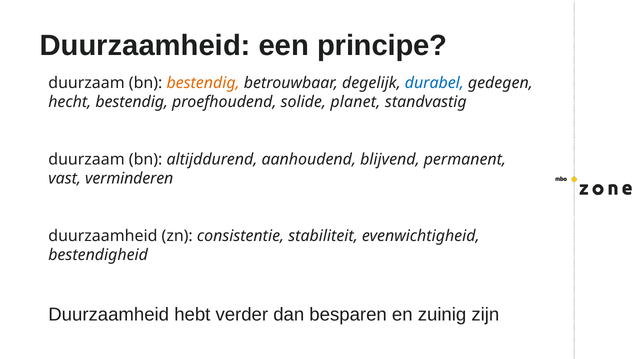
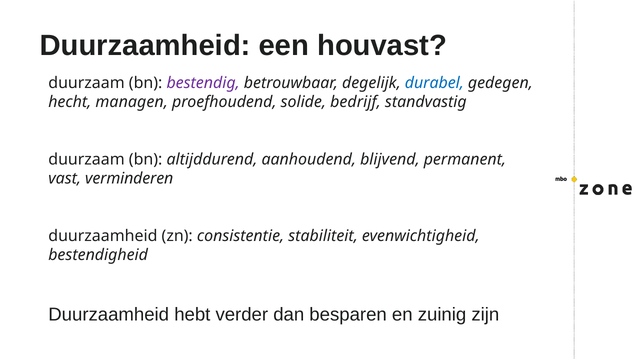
principe: principe -> houvast
bestendig at (203, 83) colour: orange -> purple
hecht bestendig: bestendig -> managen
planet: planet -> bedrijf
